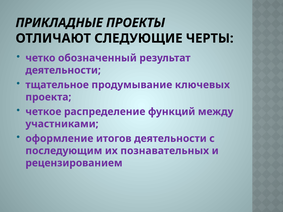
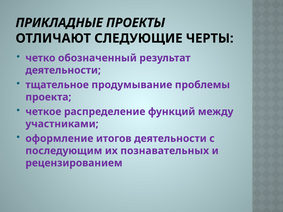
ключевых: ключевых -> проблемы
